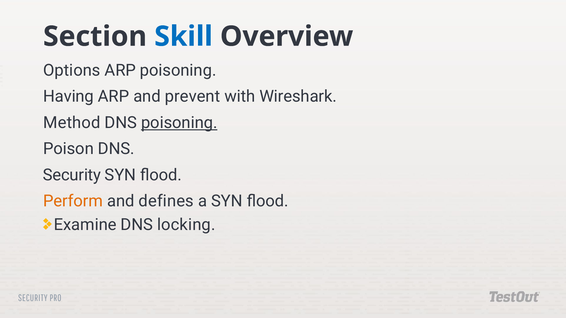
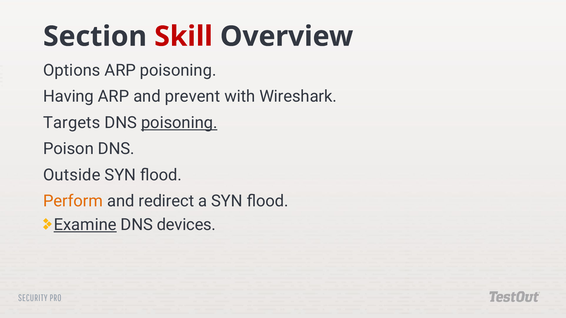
Skill colour: blue -> red
Method: Method -> Targets
Security at (72, 175): Security -> Outside
defines: defines -> redirect
Examine underline: none -> present
locking: locking -> devices
